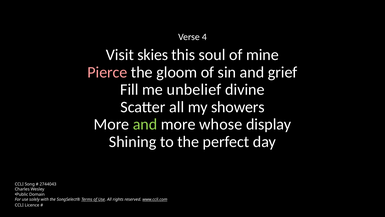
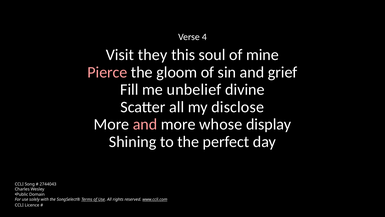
skies: skies -> they
showers: showers -> disclose
and at (145, 124) colour: light green -> pink
